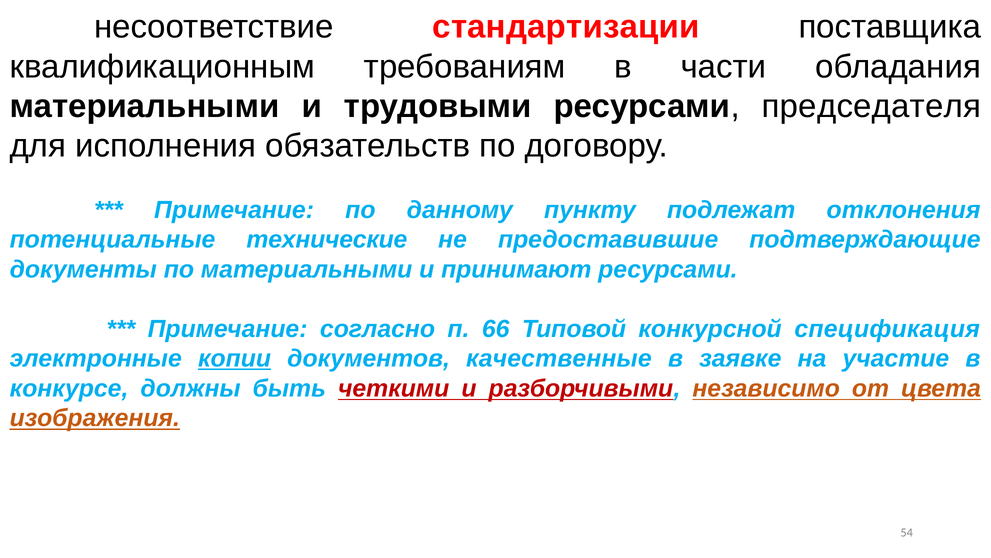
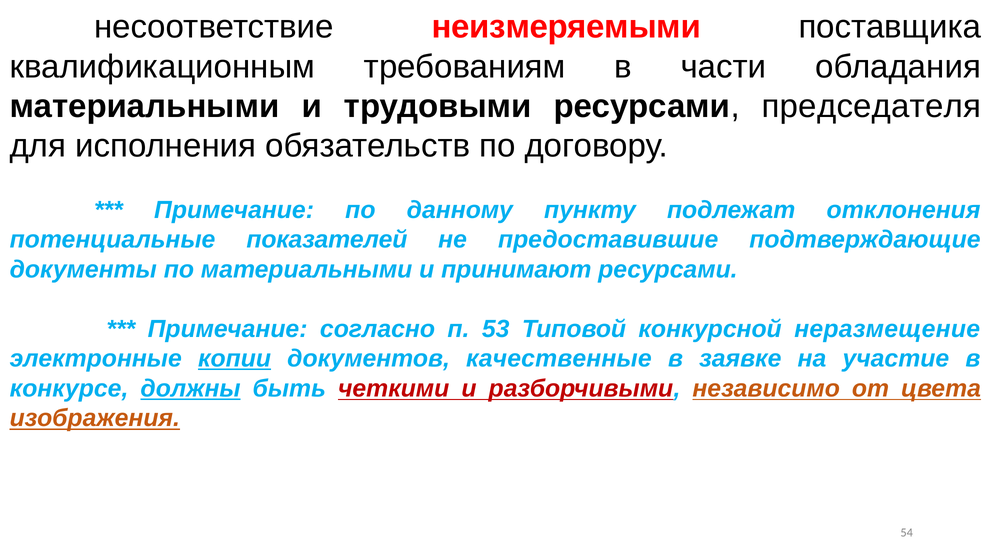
стандартизации: стандартизации -> неизмеряемыми
технические: технические -> показателей
66: 66 -> 53
спецификация: спецификация -> неразмещение
должны underline: none -> present
